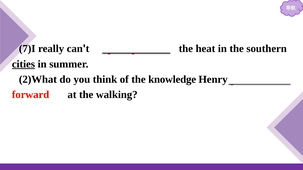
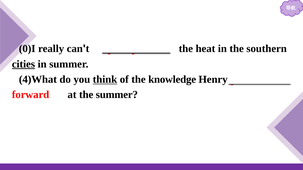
7)I: 7)I -> 0)I
2)What: 2)What -> 4)What
think underline: none -> present
the walking: walking -> summer
